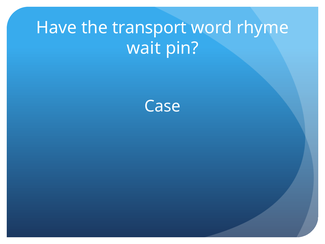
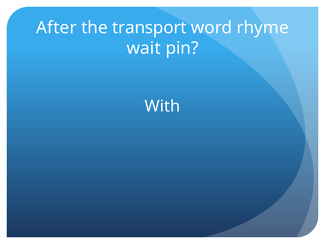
Have: Have -> After
Case: Case -> With
